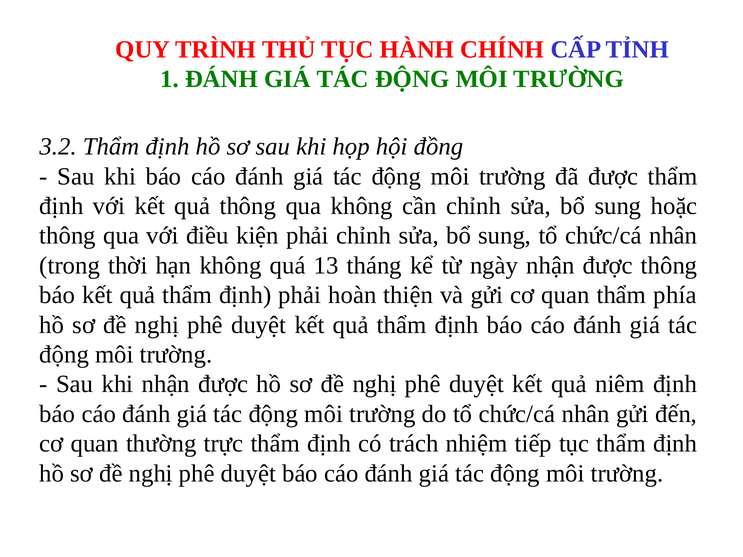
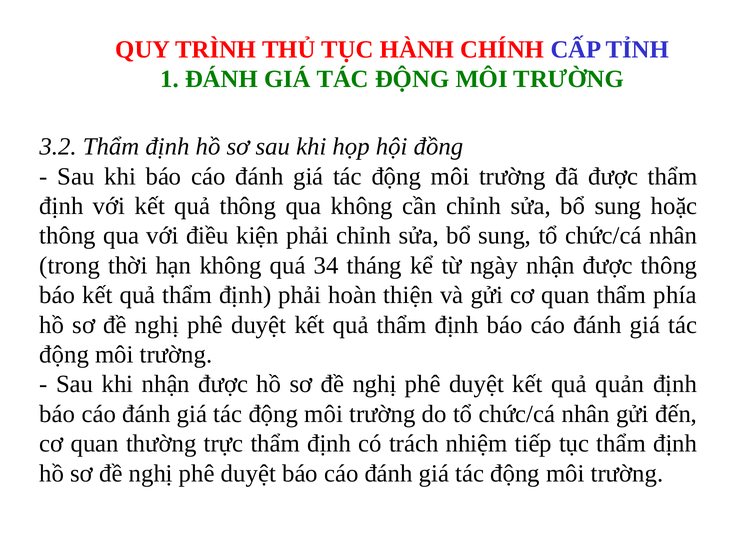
13: 13 -> 34
niêm: niêm -> quản
